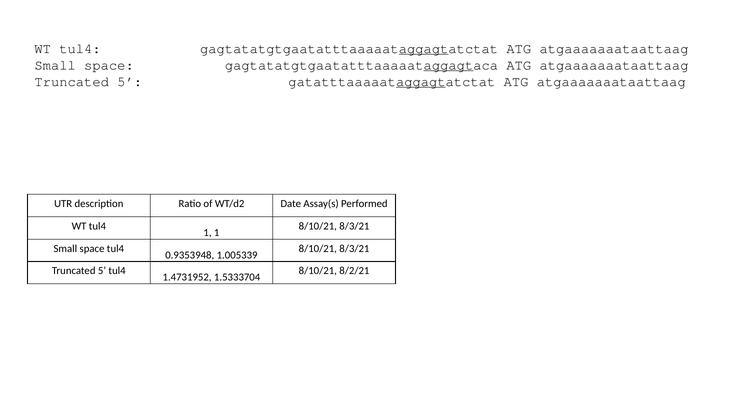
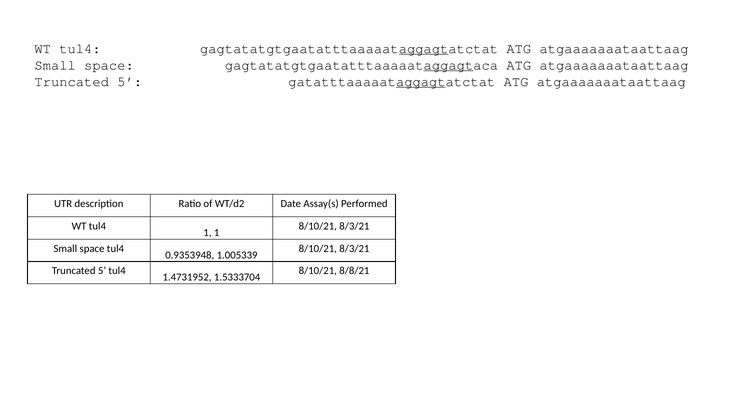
8/2/21: 8/2/21 -> 8/8/21
